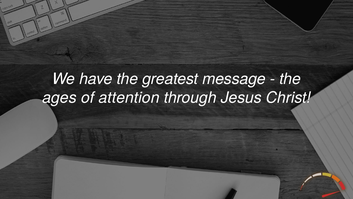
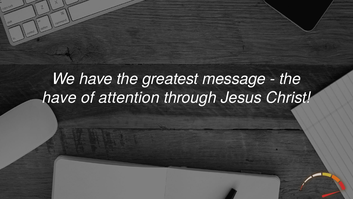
ages at (59, 97): ages -> have
